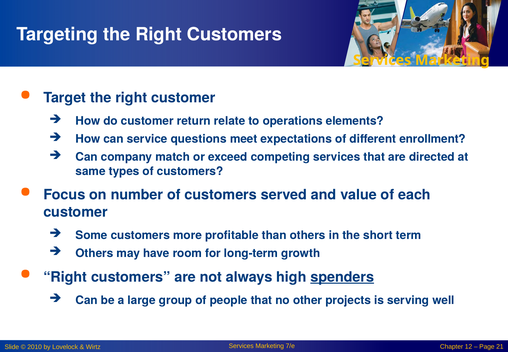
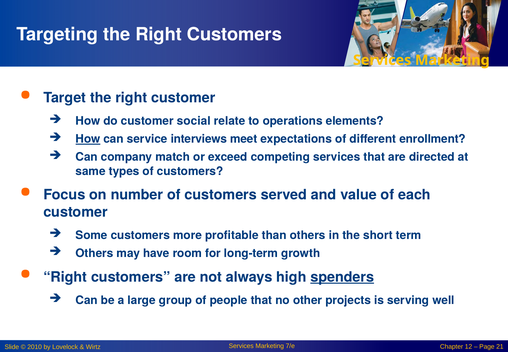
return: return -> social
How at (88, 139) underline: none -> present
questions: questions -> interviews
